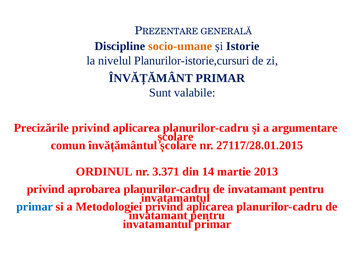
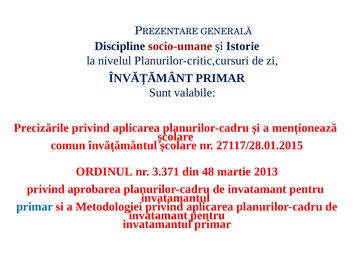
socio-umane colour: orange -> red
Planurilor-istorie,cursuri: Planurilor-istorie,cursuri -> Planurilor-critic,cursuri
argumentare: argumentare -> menționează
14: 14 -> 48
